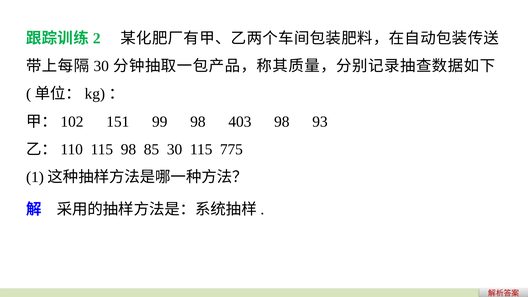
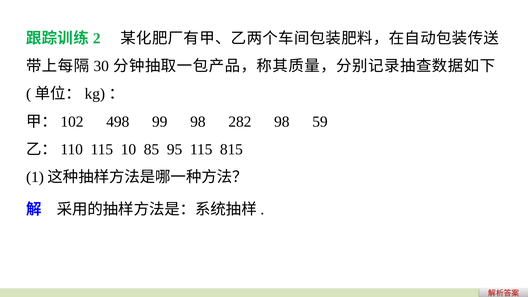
151: 151 -> 498
403: 403 -> 282
93: 93 -> 59
115 98: 98 -> 10
85 30: 30 -> 95
775: 775 -> 815
